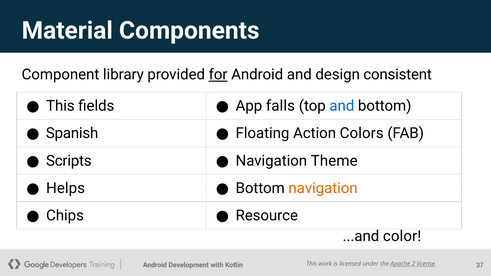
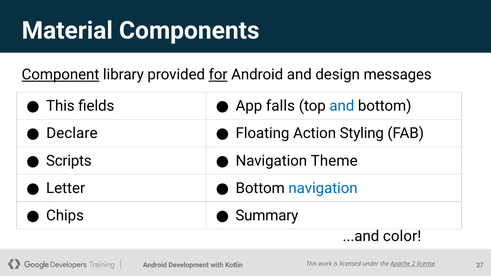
Component underline: none -> present
consistent: consistent -> messages
Spanish: Spanish -> Declare
Colors: Colors -> Styling
Helps: Helps -> Letter
navigation at (323, 188) colour: orange -> blue
Resource: Resource -> Summary
